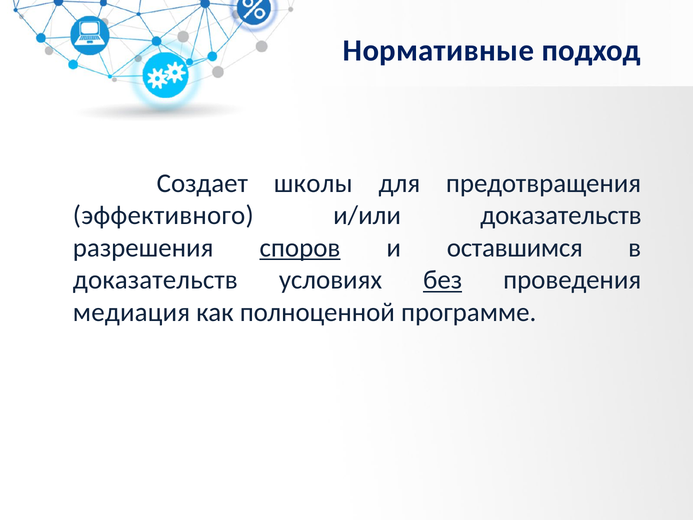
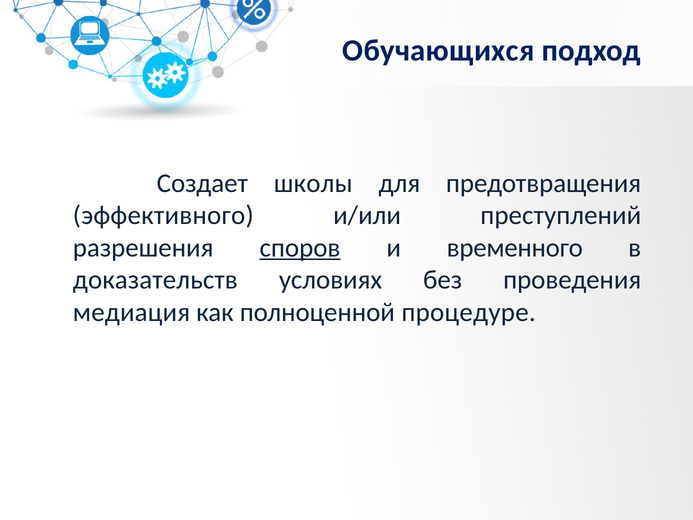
Нормативные: Нормативные -> Обучающихся
и/или доказательств: доказательств -> преступлений
оставшимся: оставшимся -> временного
без underline: present -> none
программе: программе -> процедуре
